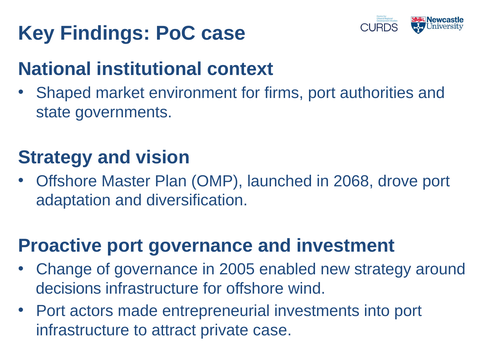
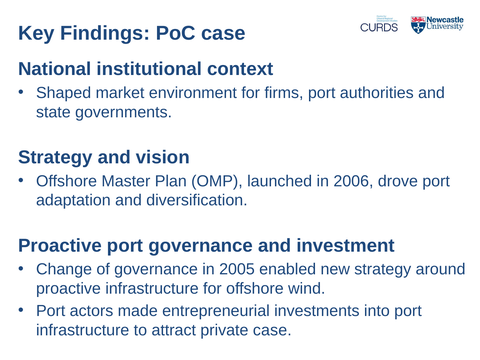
2068: 2068 -> 2006
decisions at (69, 289): decisions -> proactive
